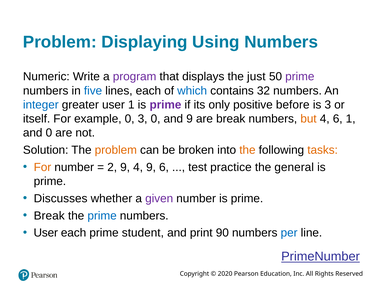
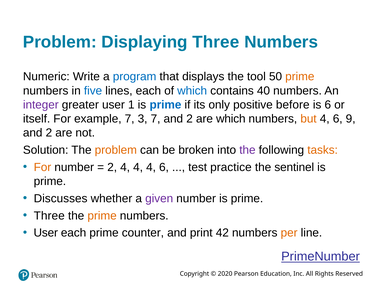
Displaying Using: Using -> Three
program colour: purple -> blue
just: just -> tool
prime at (300, 77) colour: purple -> orange
32: 32 -> 40
integer colour: blue -> purple
prime at (165, 105) colour: purple -> blue
is 3: 3 -> 6
example 0: 0 -> 7
3 0: 0 -> 7
9 at (190, 119): 9 -> 2
are break: break -> which
6 1: 1 -> 9
0 at (49, 133): 0 -> 2
the at (247, 150) colour: orange -> purple
2 9: 9 -> 4
9 at (151, 167): 9 -> 4
general: general -> sentinel
Break at (49, 216): Break -> Three
prime at (102, 216) colour: blue -> orange
student: student -> counter
90: 90 -> 42
per colour: blue -> orange
